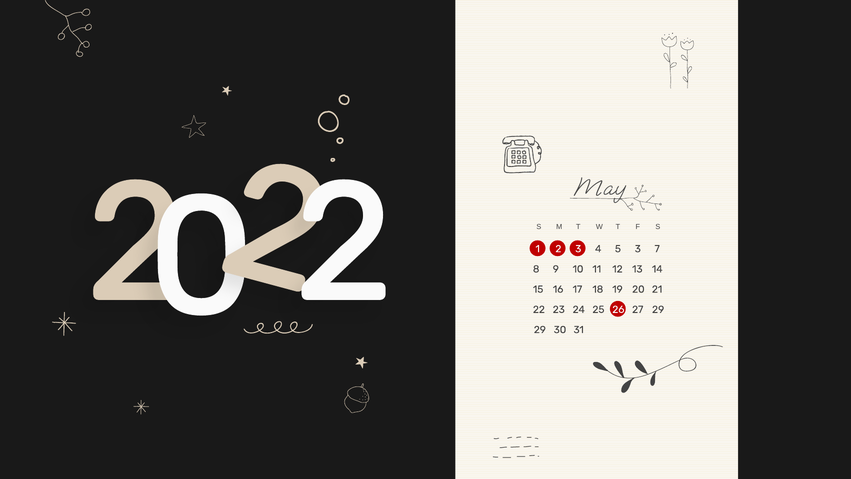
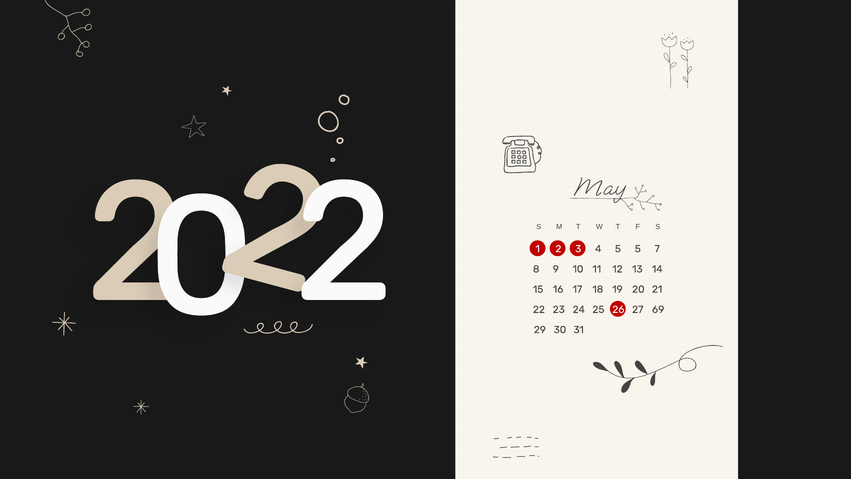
5 3: 3 -> 5
27 29: 29 -> 69
